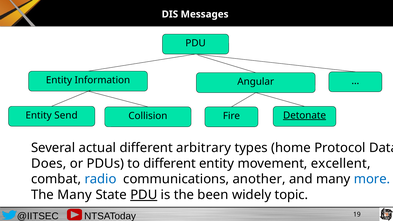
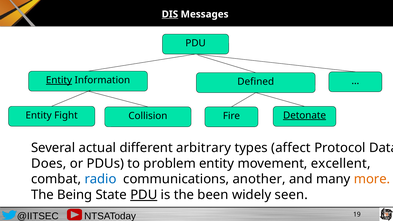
DIS underline: none -> present
Entity at (59, 80) underline: none -> present
Angular: Angular -> Defined
Send: Send -> Fight
home: home -> affect
to different: different -> problem
more colour: blue -> orange
The Many: Many -> Being
topic: topic -> seen
